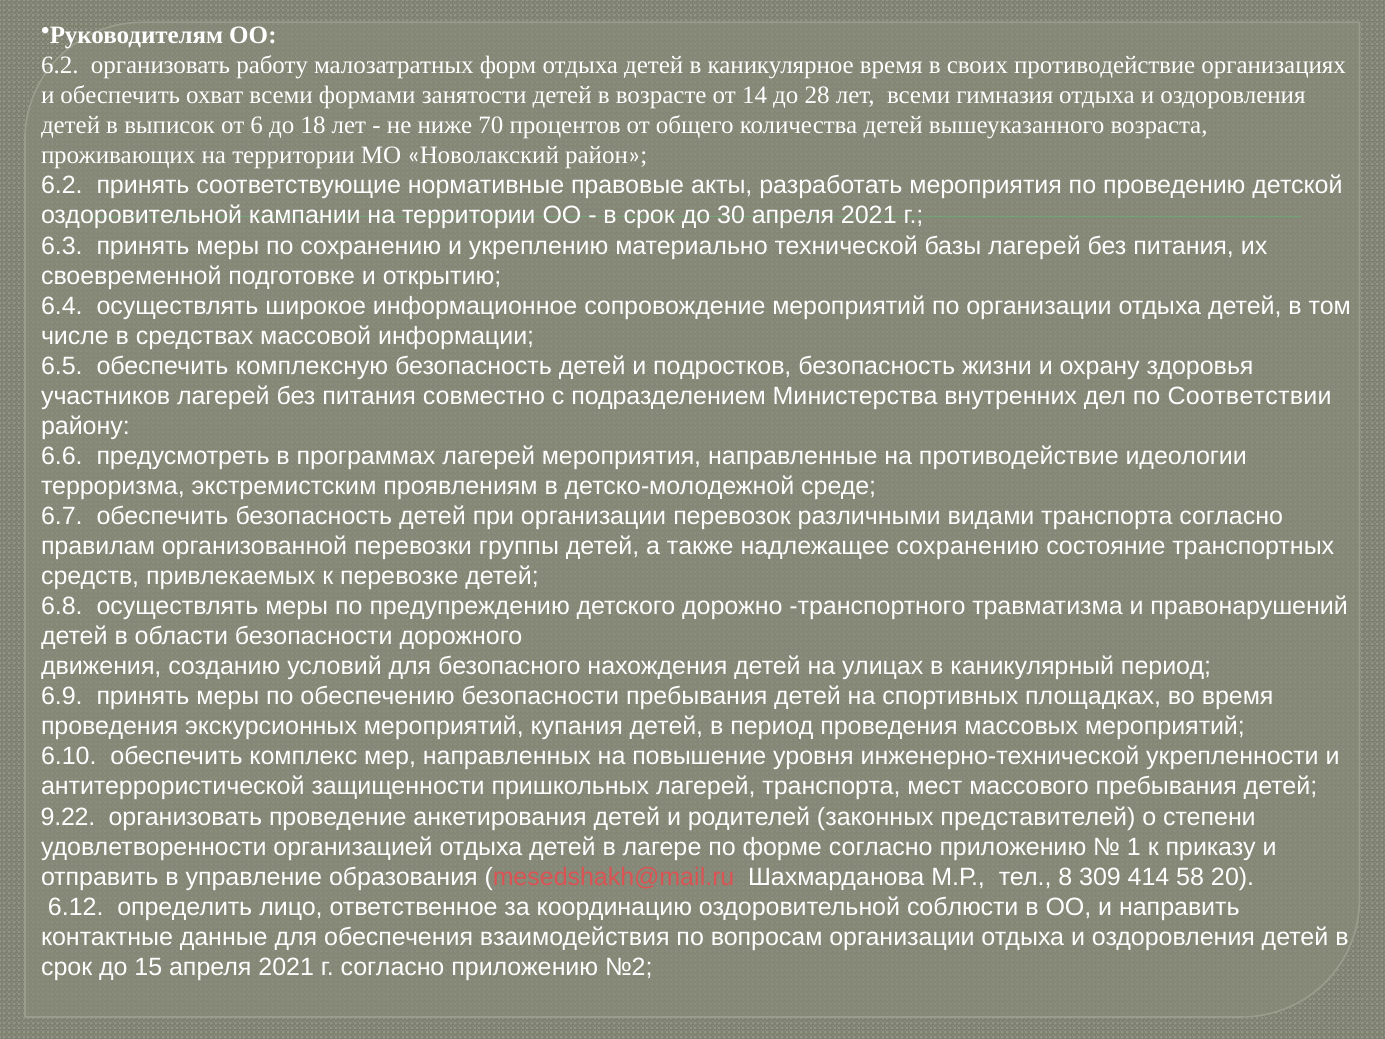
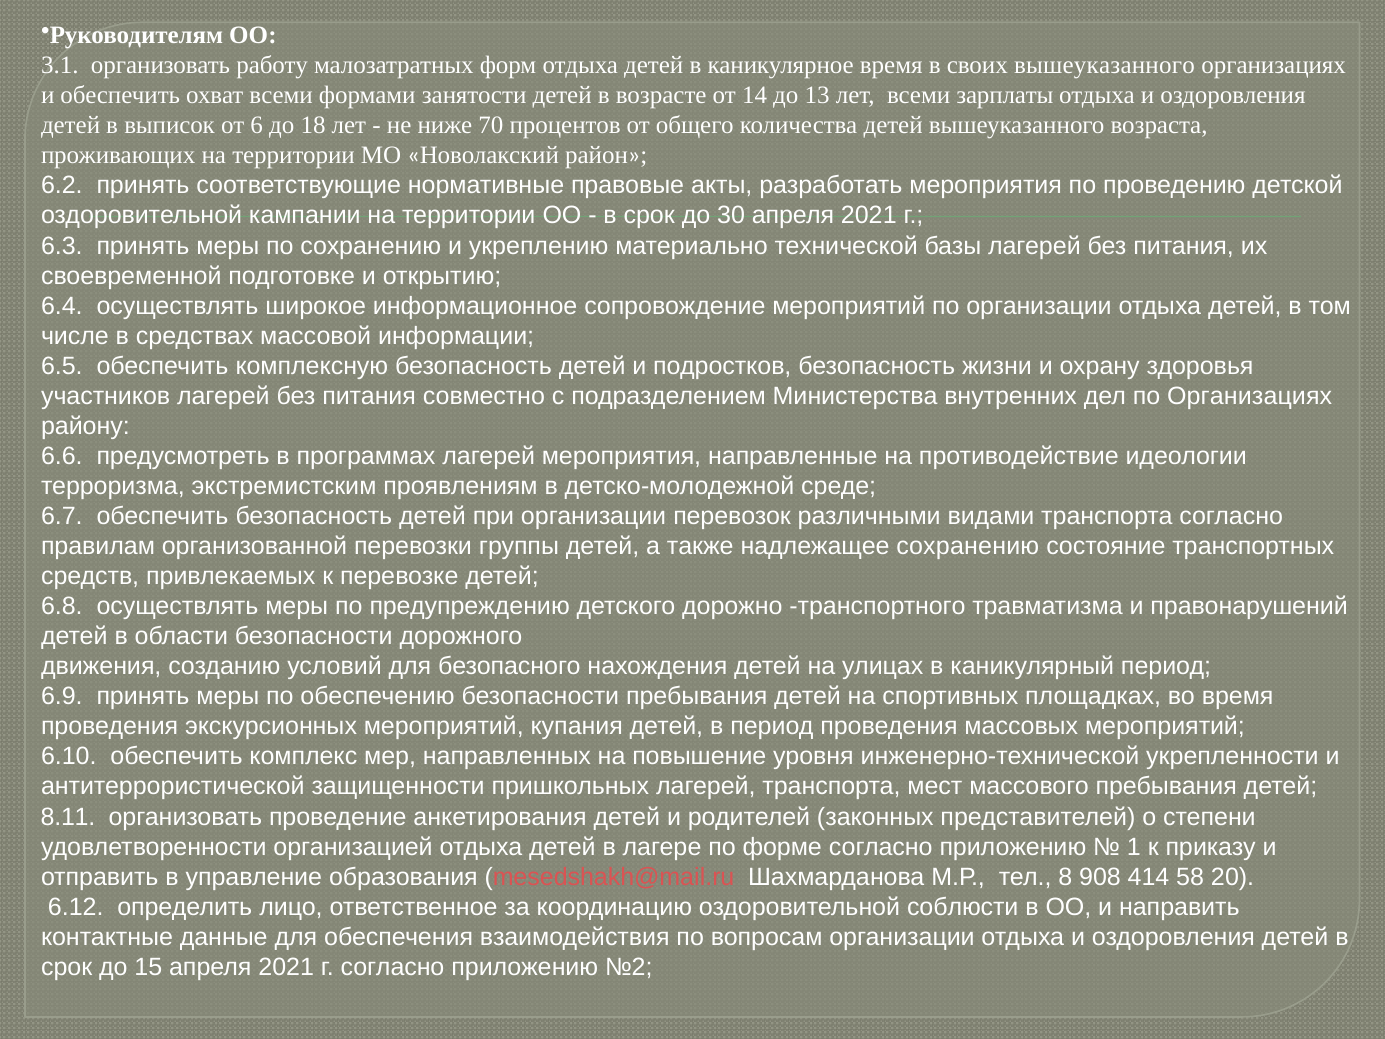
6.2 at (60, 65): 6.2 -> 3.1
своих противодействие: противодействие -> вышеуказанного
28: 28 -> 13
гимназия: гимназия -> зарплаты
по Соответствии: Соответствии -> Организациях
9.22: 9.22 -> 8.11
309: 309 -> 908
